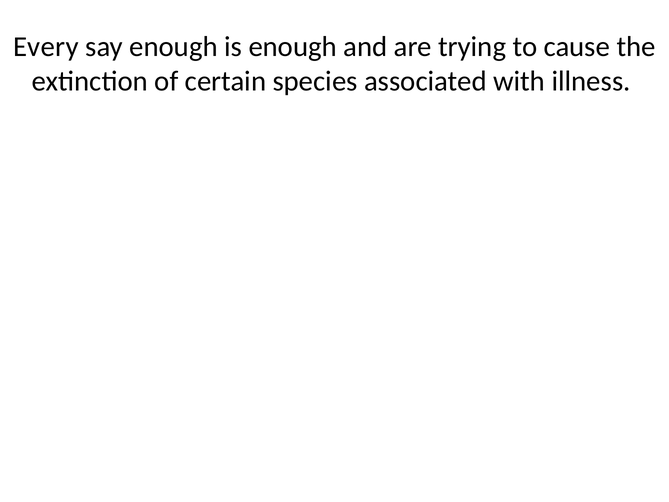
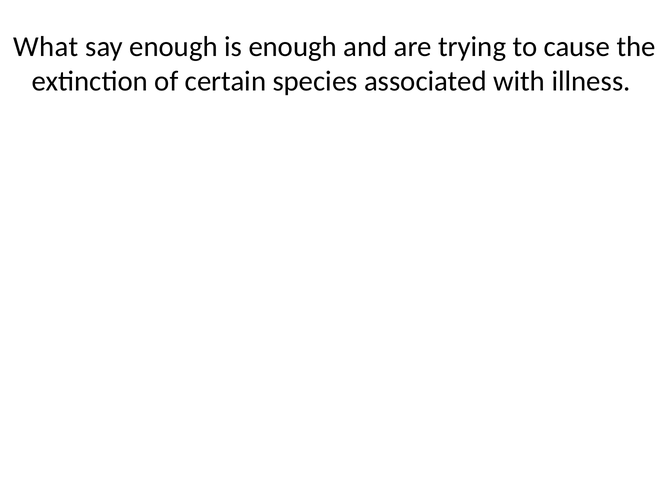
Every: Every -> What
